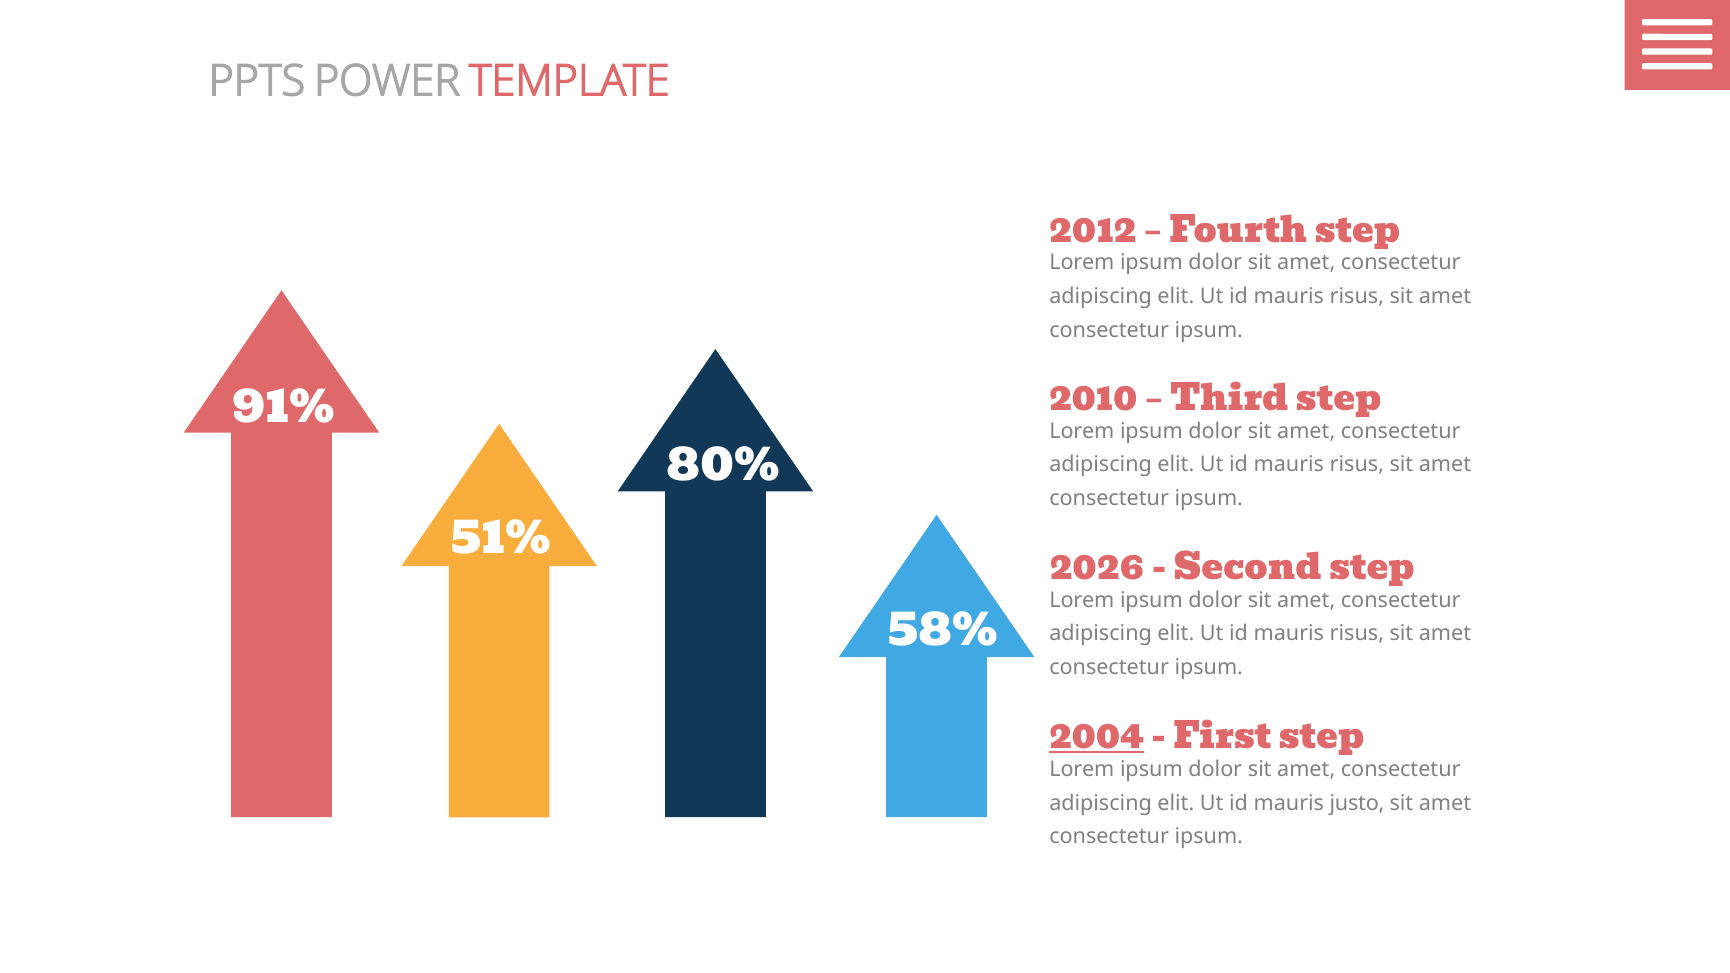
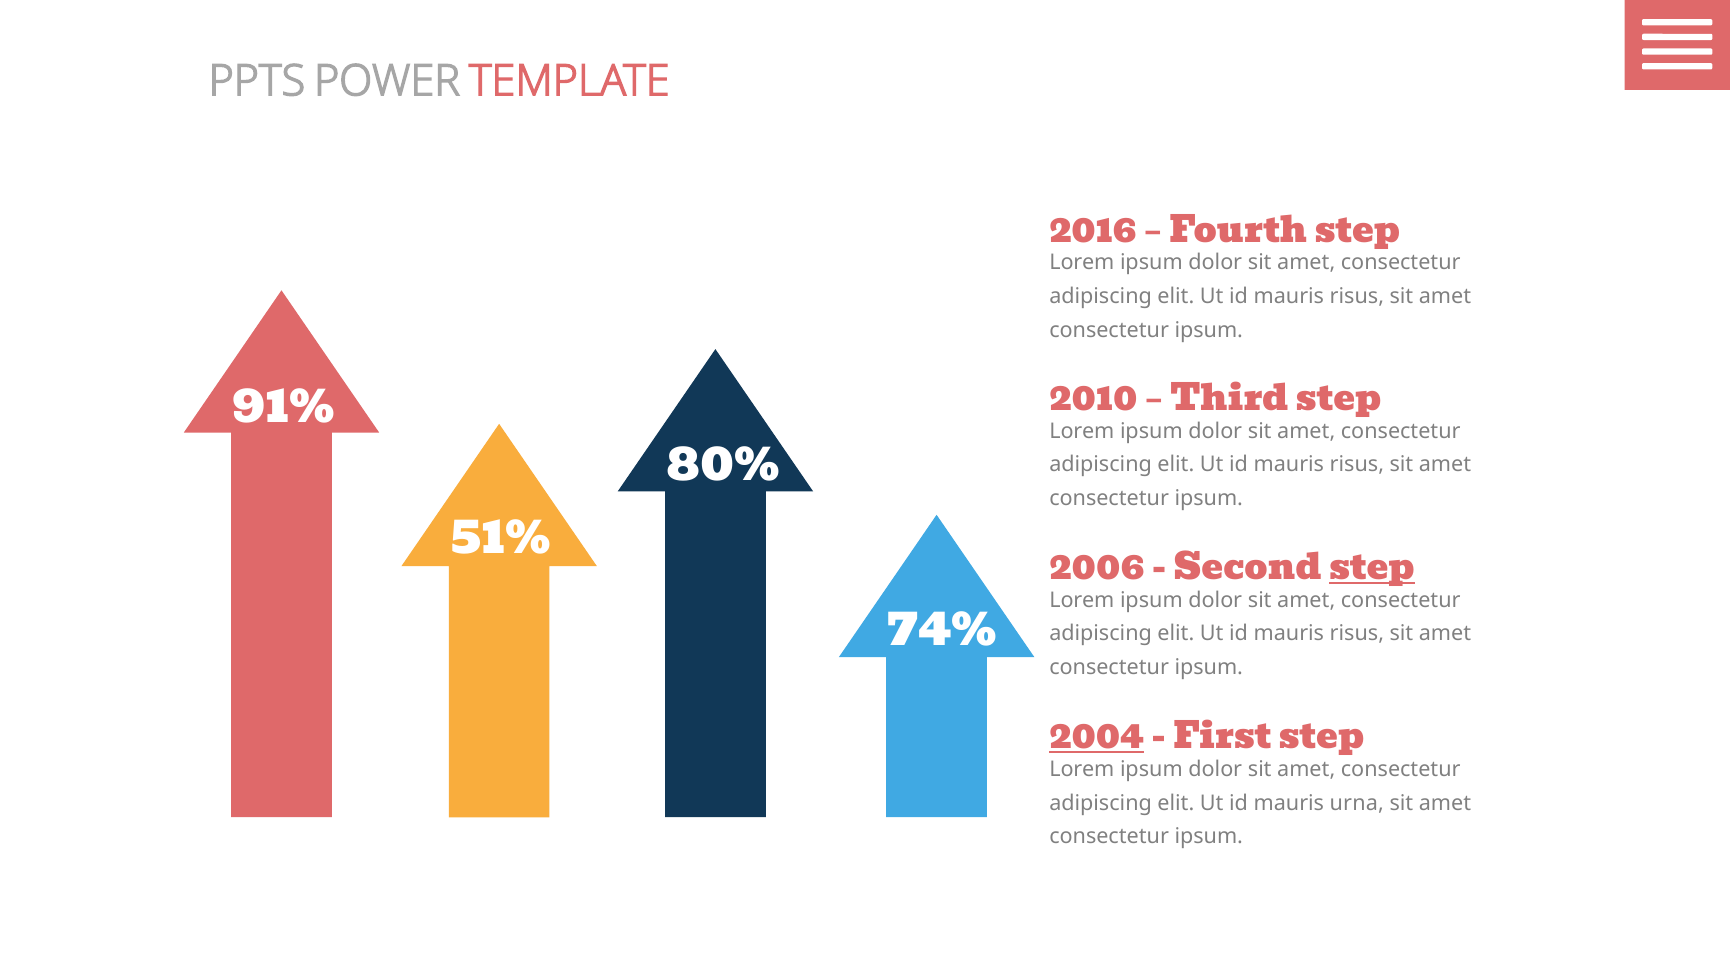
2012: 2012 -> 2016
2026: 2026 -> 2006
step at (1372, 568) underline: none -> present
58%: 58% -> 74%
justo: justo -> urna
